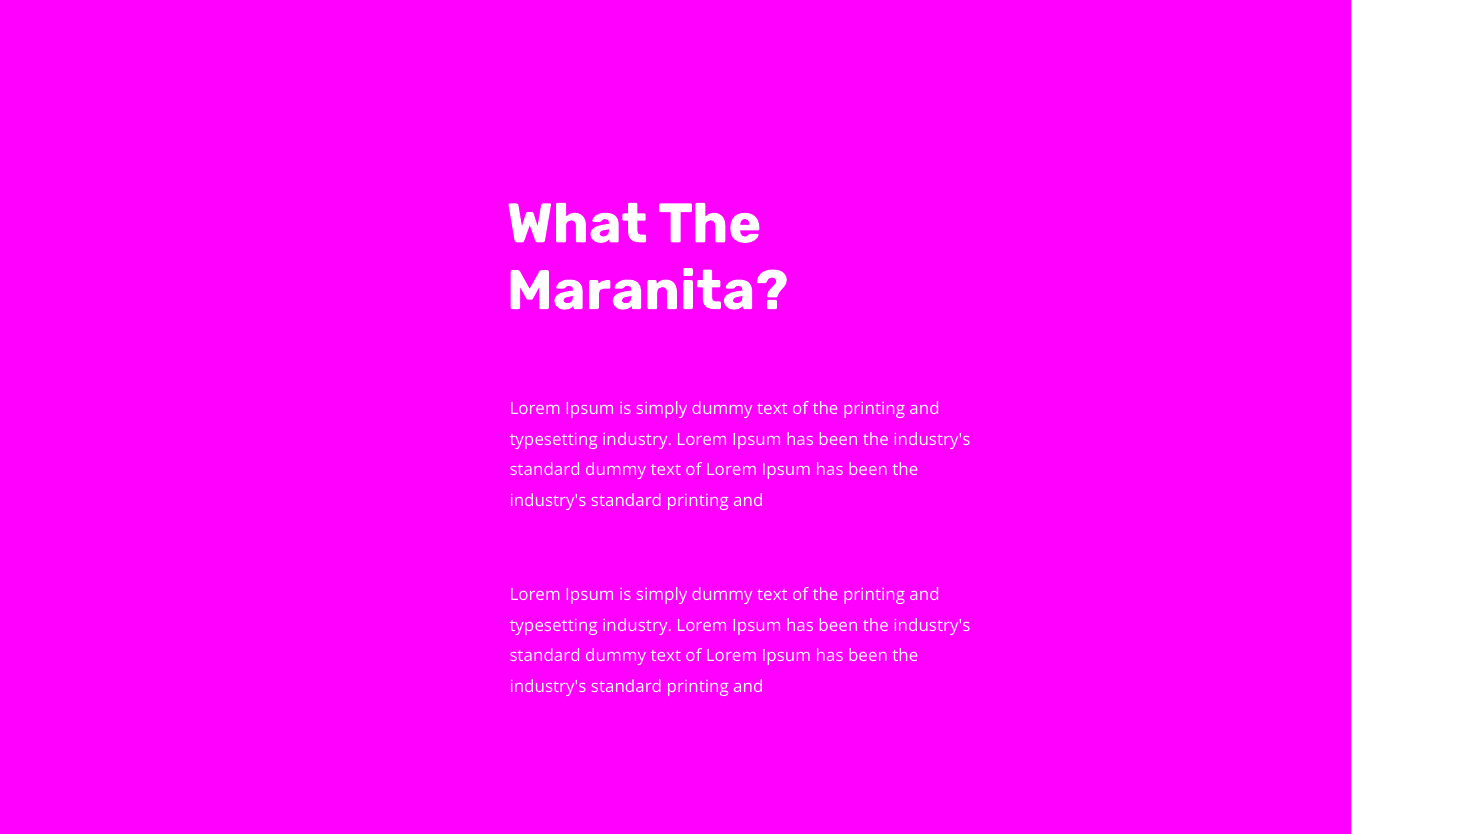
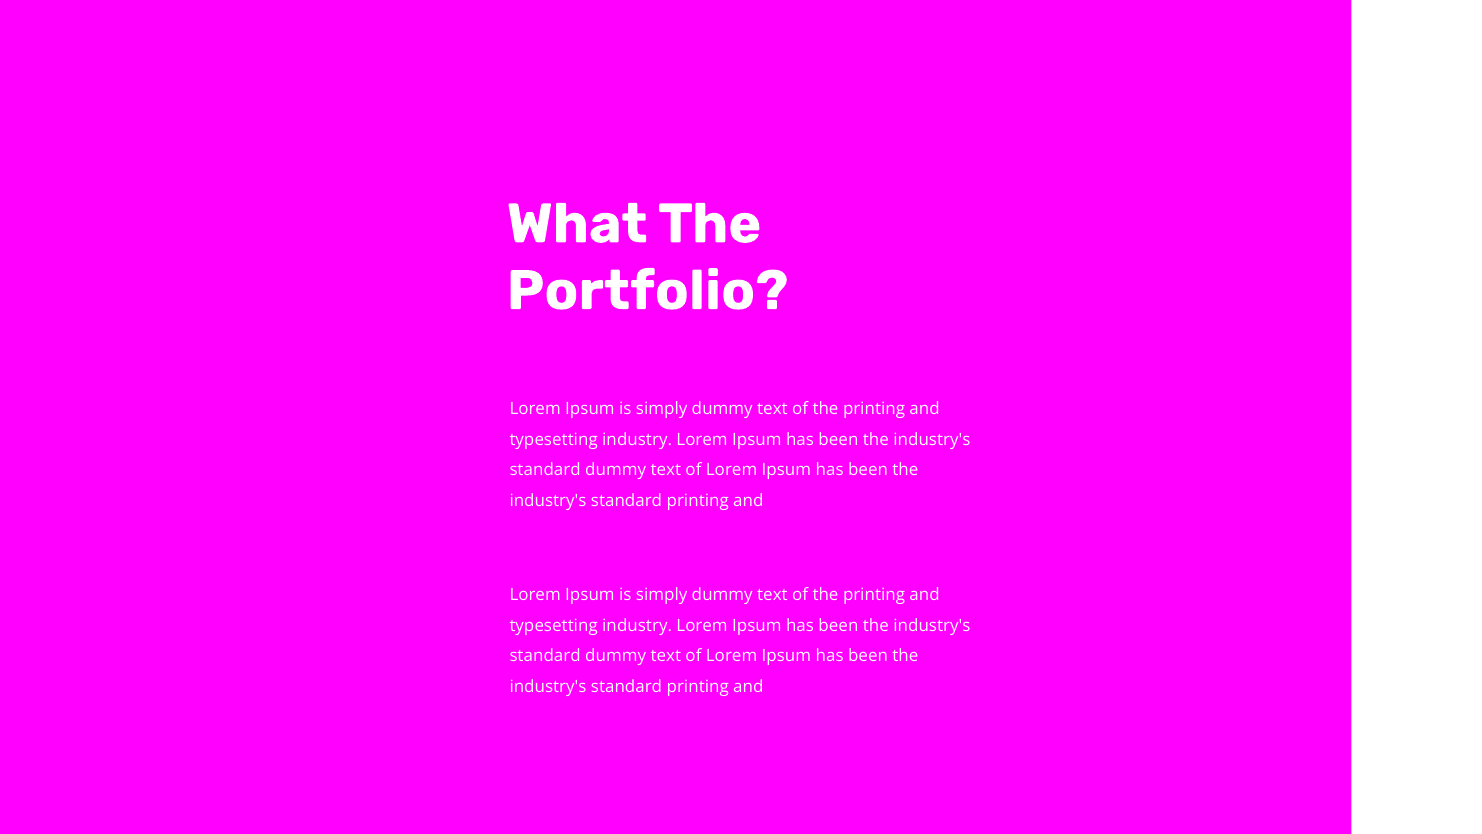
Maranita: Maranita -> Portfolio
